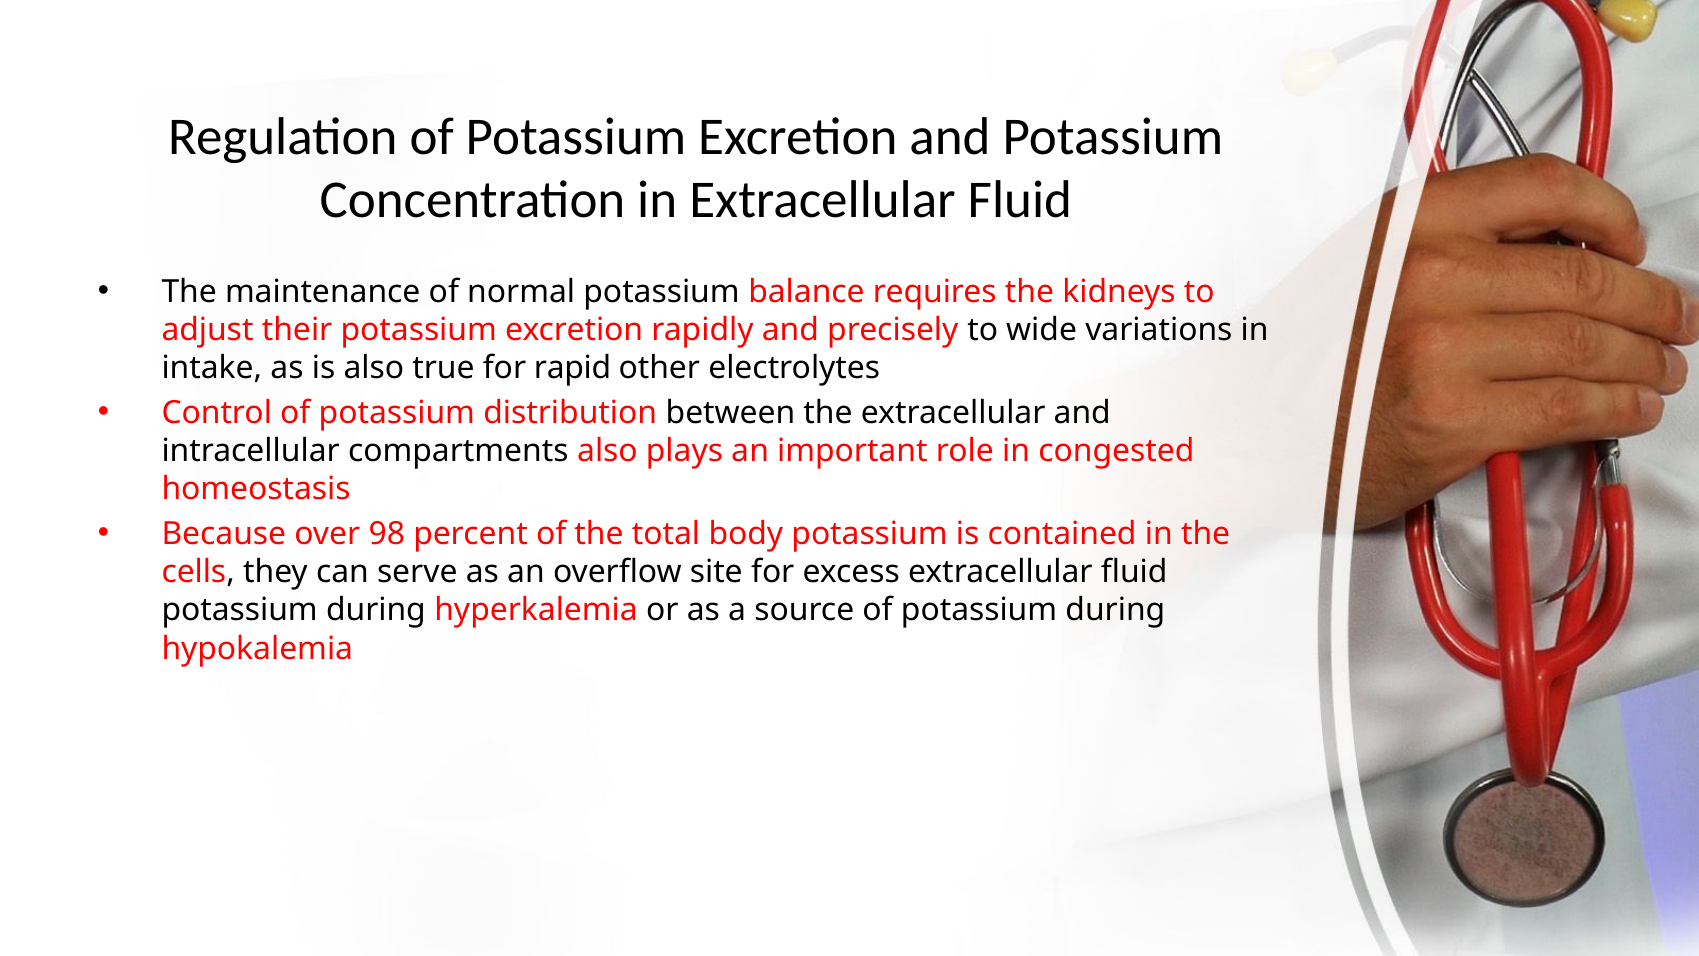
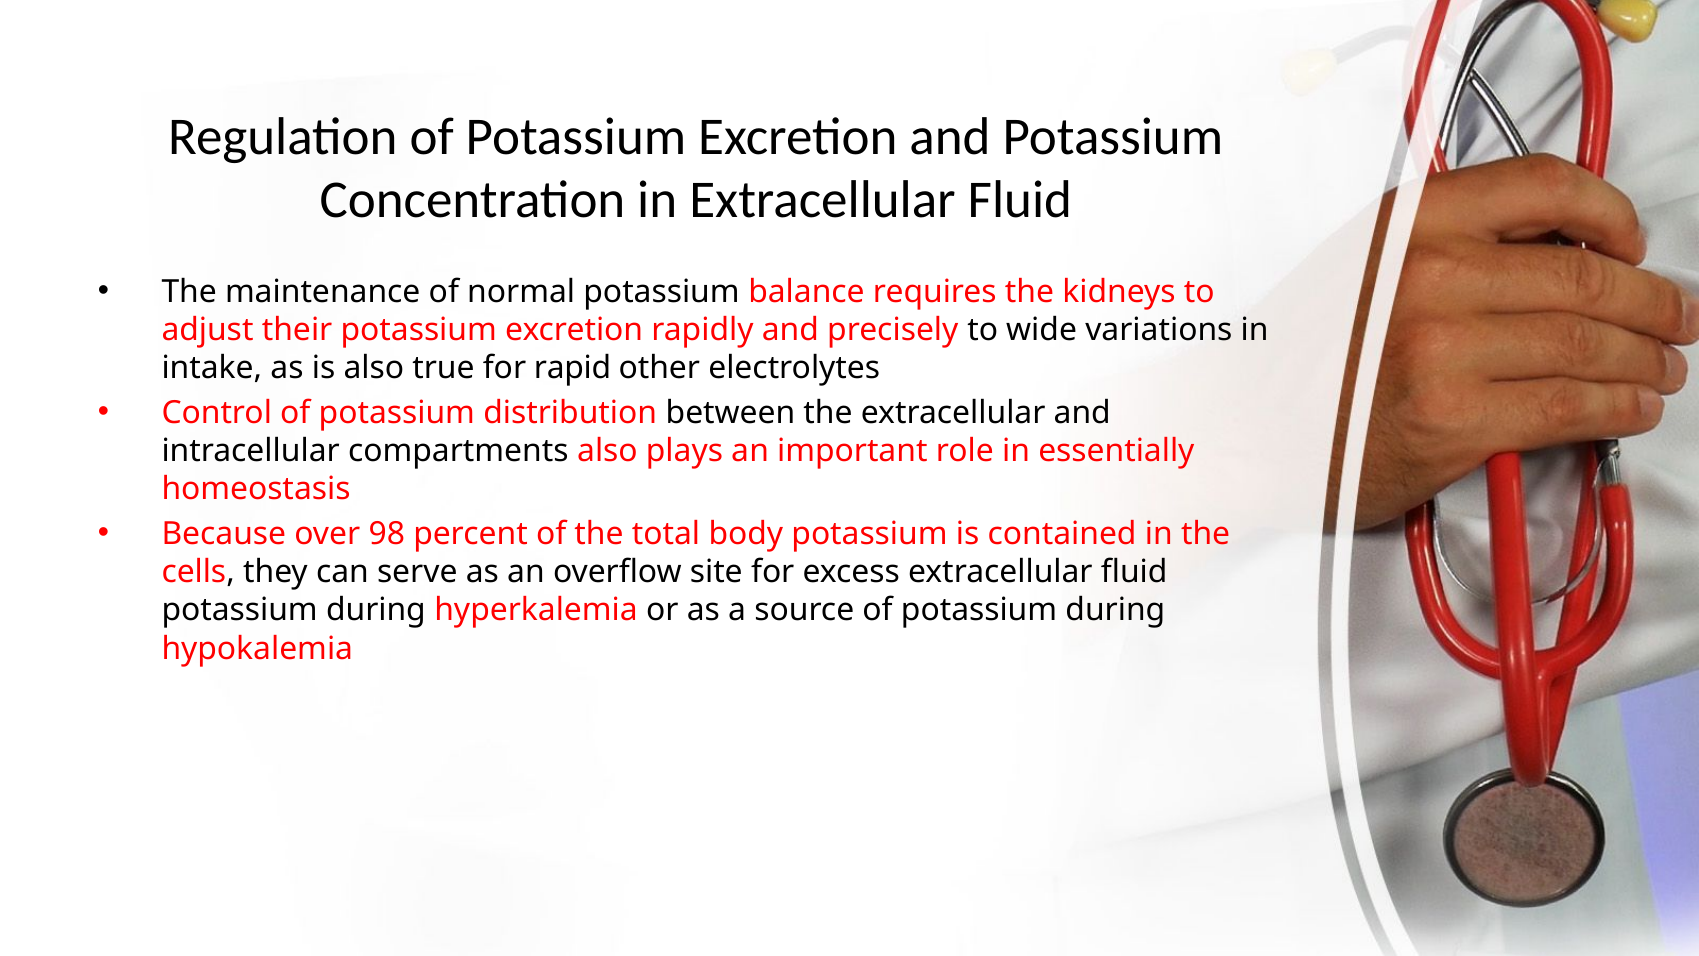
congested: congested -> essentially
